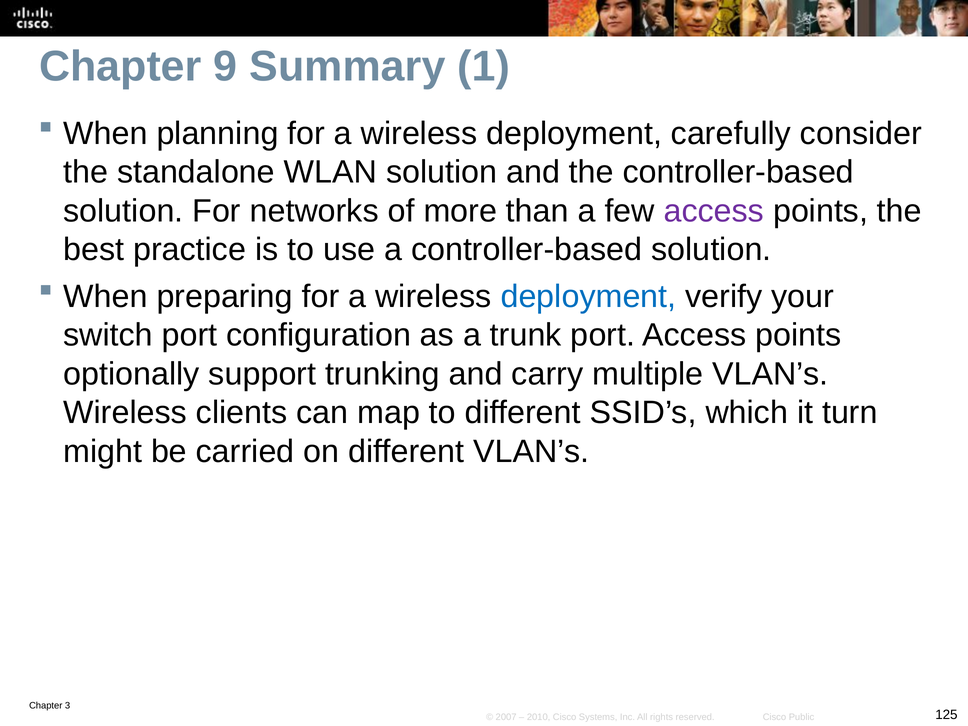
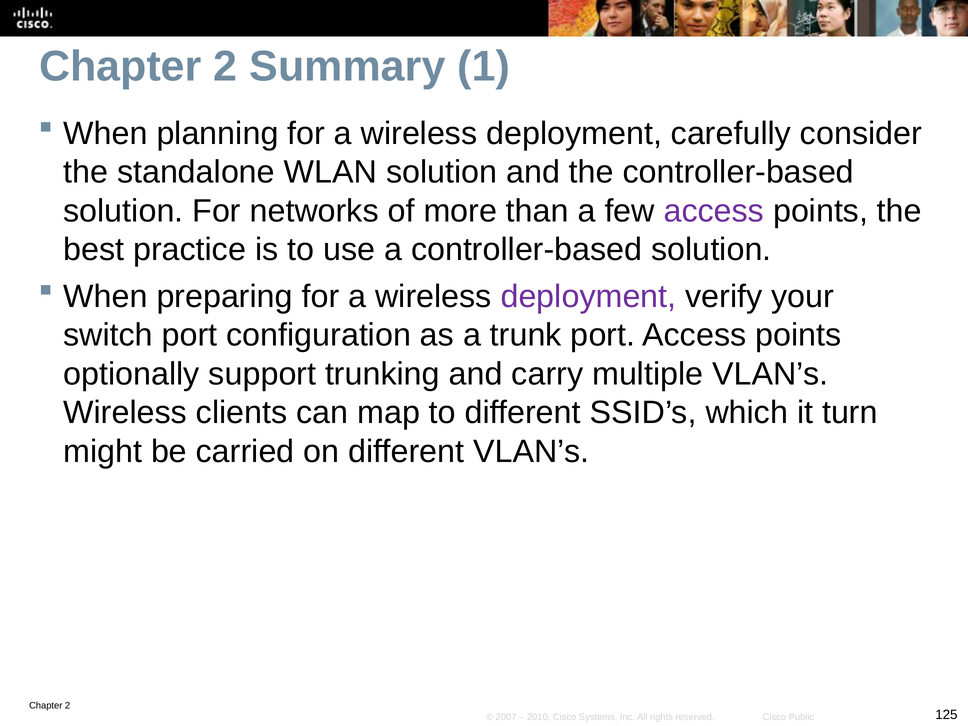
9 at (225, 66): 9 -> 2
deployment at (588, 296) colour: blue -> purple
3 at (68, 706): 3 -> 2
